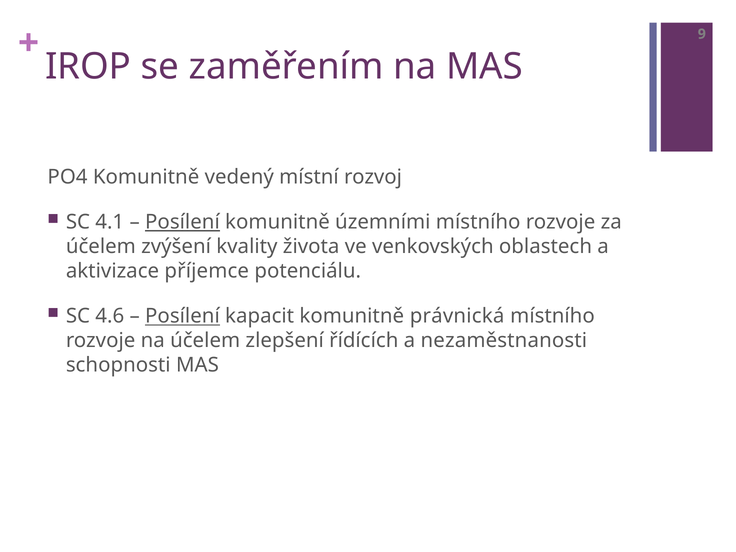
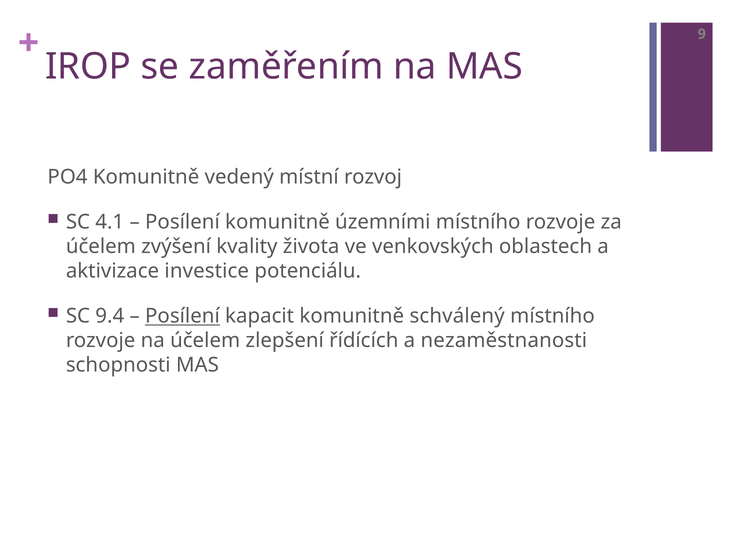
Posílení at (182, 222) underline: present -> none
příjemce: příjemce -> investice
4.6: 4.6 -> 9.4
právnická: právnická -> schválený
